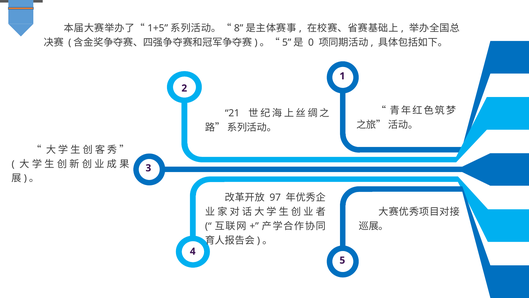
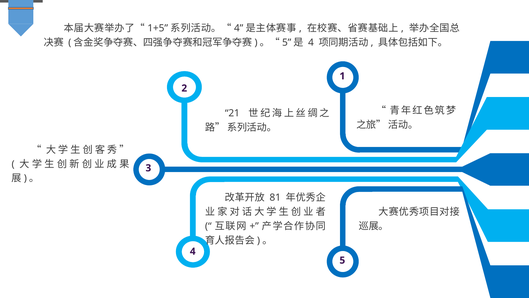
8 at (239, 28): 8 -> 4
0 at (311, 42): 0 -> 4
97: 97 -> 81
